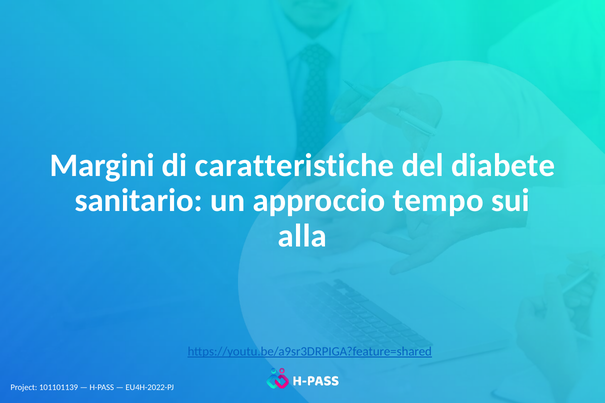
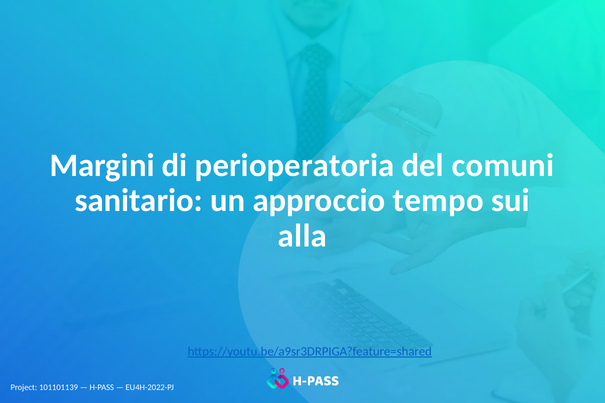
caratteristiche: caratteristiche -> perioperatoria
diabete: diabete -> comuni
